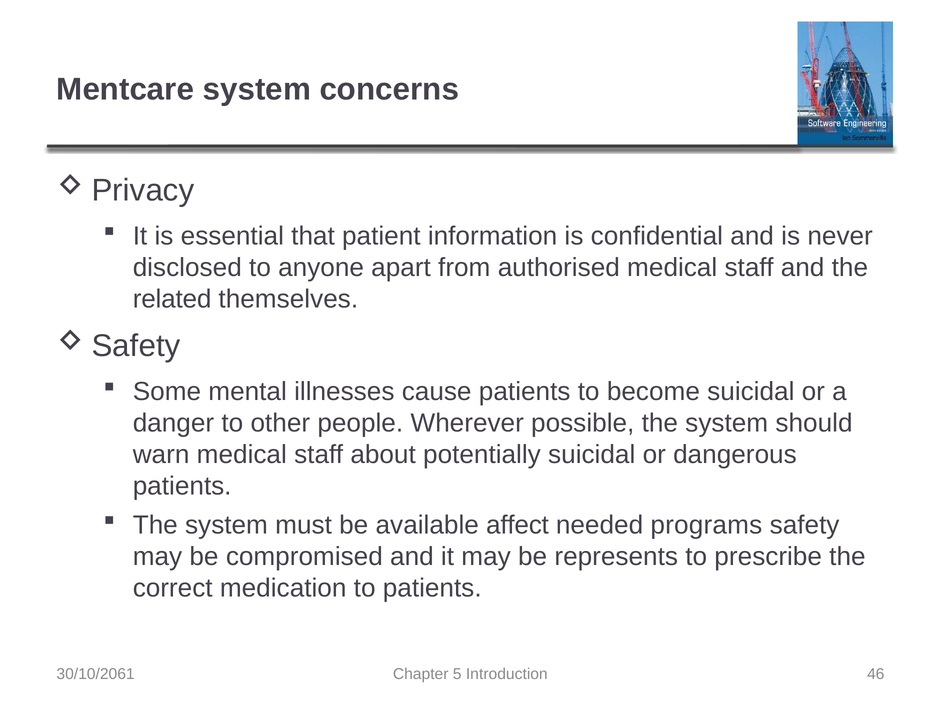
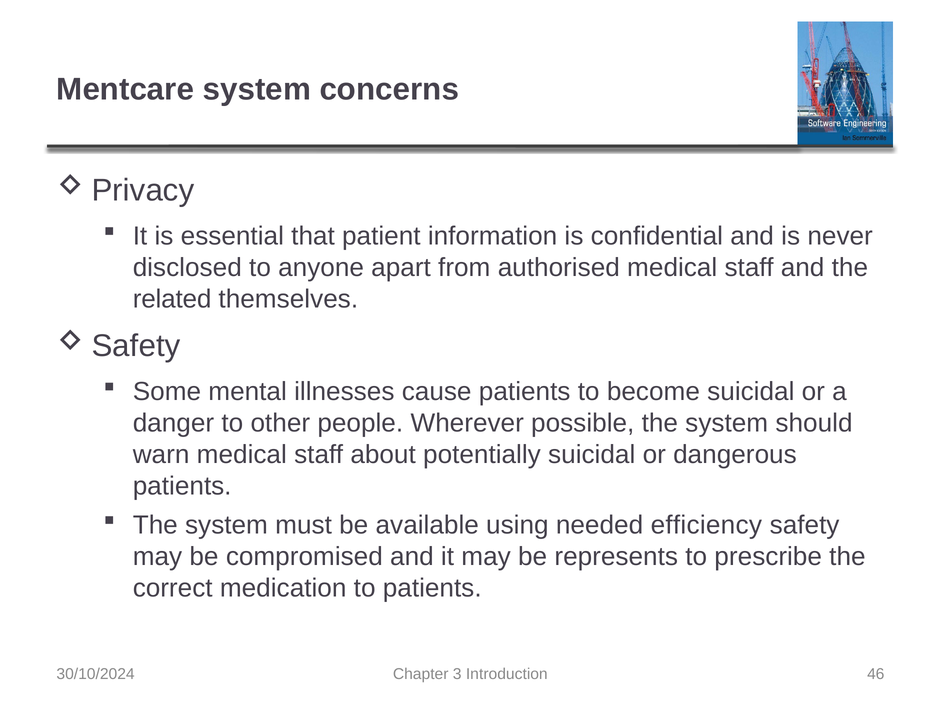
affect: affect -> using
programs: programs -> efficiency
30/10/2061: 30/10/2061 -> 30/10/2024
5: 5 -> 3
